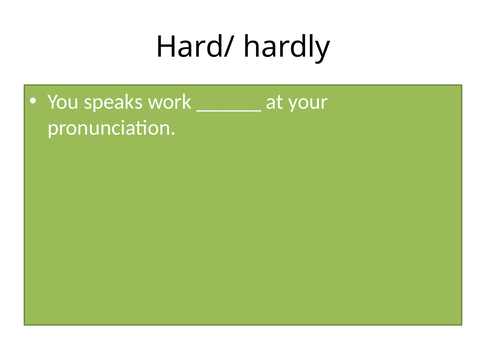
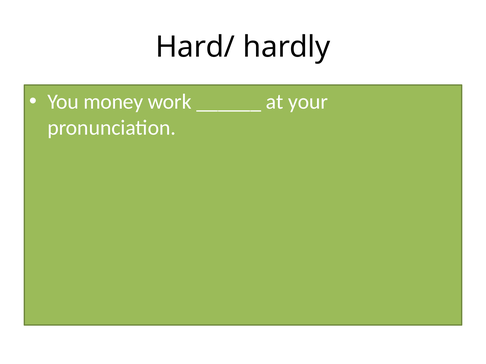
speaks: speaks -> money
